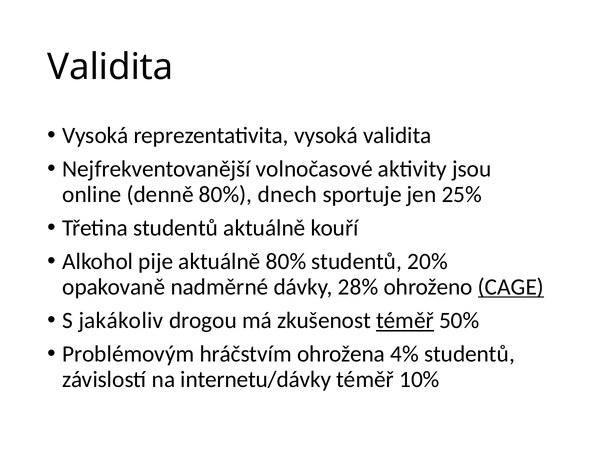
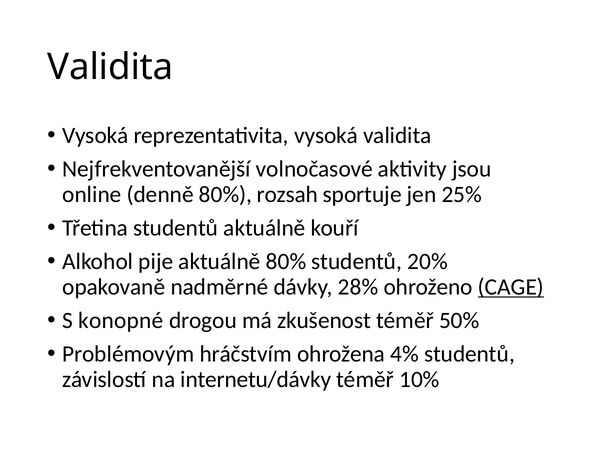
dnech: dnech -> rozsah
jakákoliv: jakákoliv -> konopné
téměř at (405, 320) underline: present -> none
